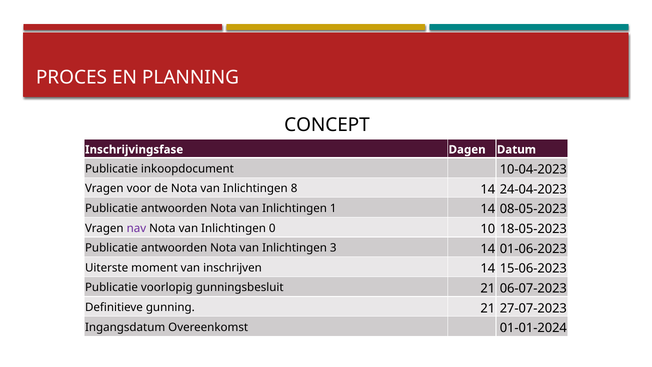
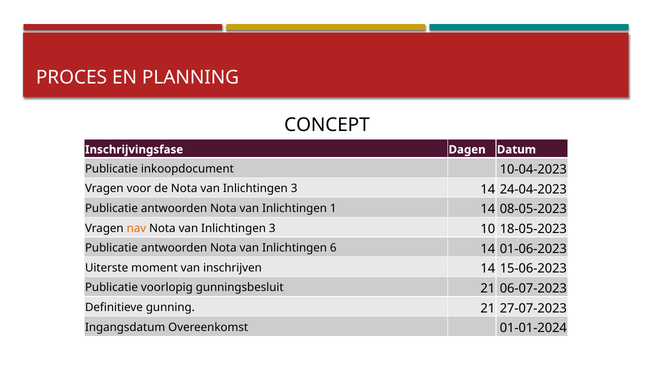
8 at (294, 188): 8 -> 3
nav colour: purple -> orange
0 at (272, 228): 0 -> 3
3: 3 -> 6
